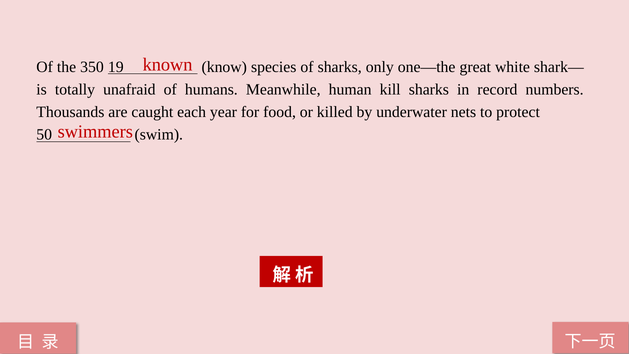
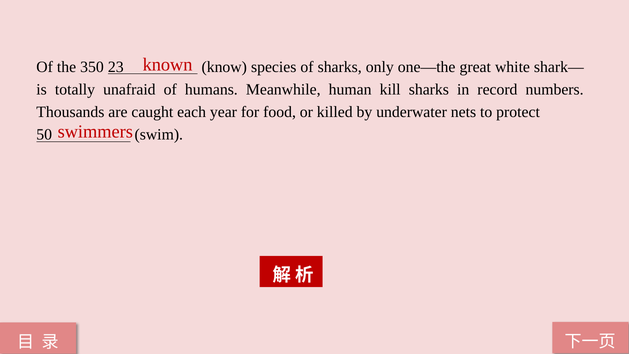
19: 19 -> 23
